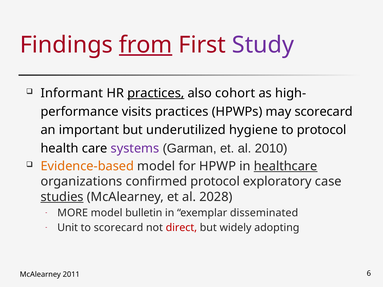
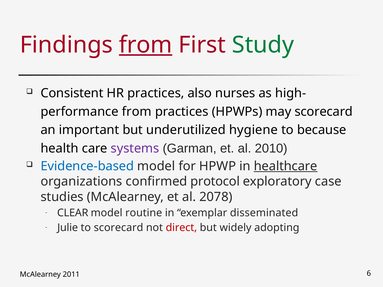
Study colour: purple -> green
Informant: Informant -> Consistent
practices at (156, 93) underline: present -> none
cohort: cohort -> nurses
visits at (137, 112): visits -> from
to protocol: protocol -> because
Evidence-based colour: orange -> blue
studies underline: present -> none
2028: 2028 -> 2078
MORE: MORE -> CLEAR
bulletin: bulletin -> routine
Unit: Unit -> Julie
